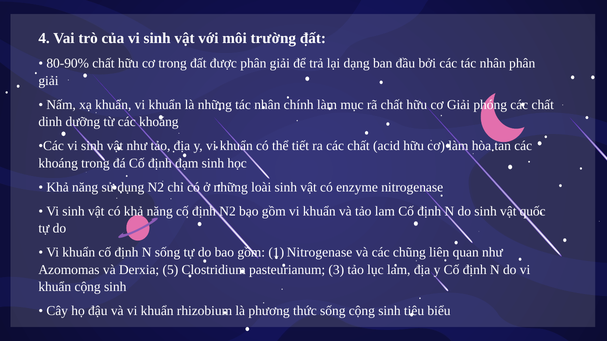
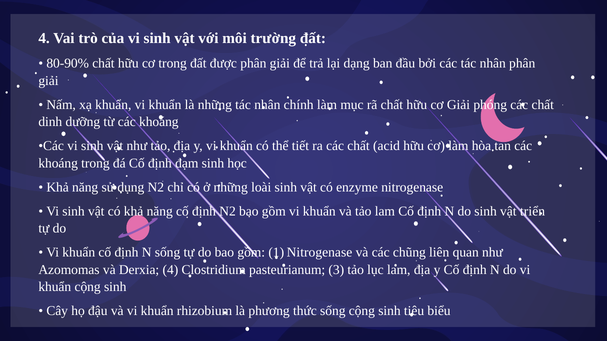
quốc: quốc -> triển
Derxia 5: 5 -> 4
